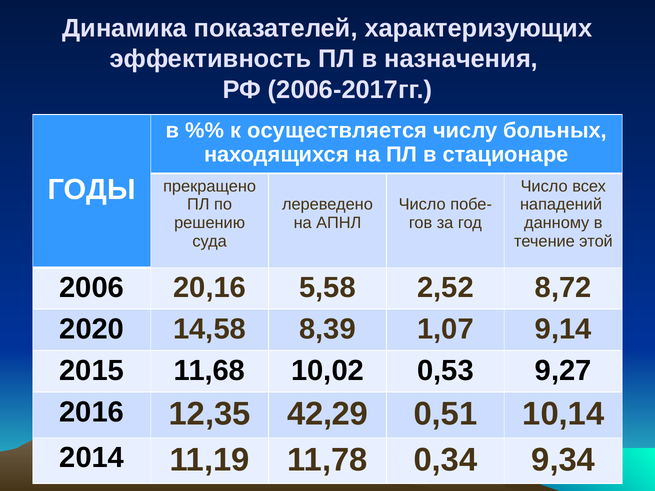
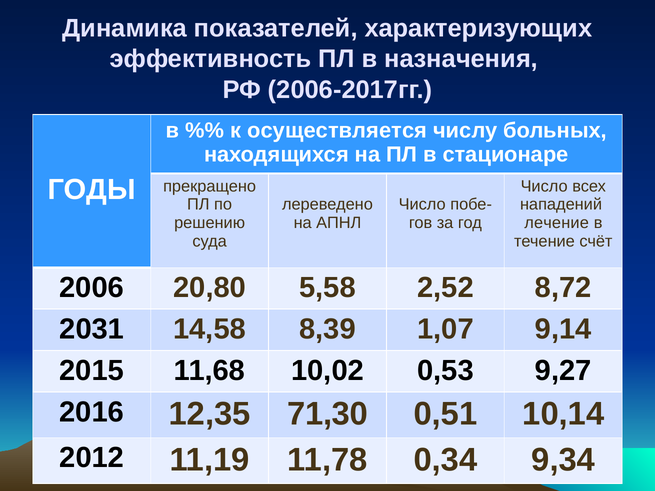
данному: данному -> лечение
этой: этой -> счёт
20,16: 20,16 -> 20,80
2020: 2020 -> 2031
42,29: 42,29 -> 71,30
2014: 2014 -> 2012
